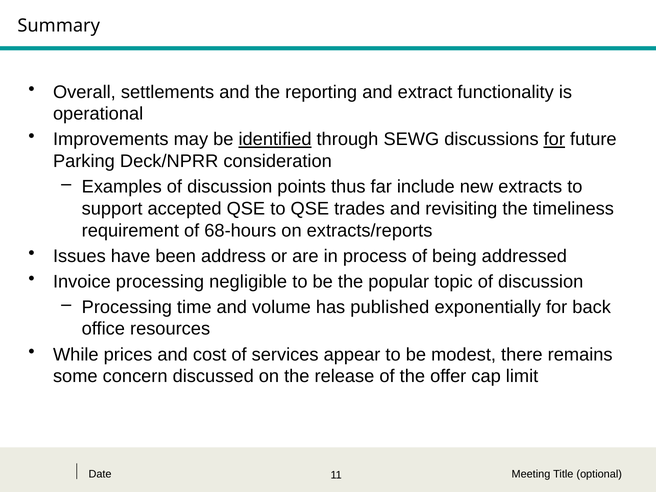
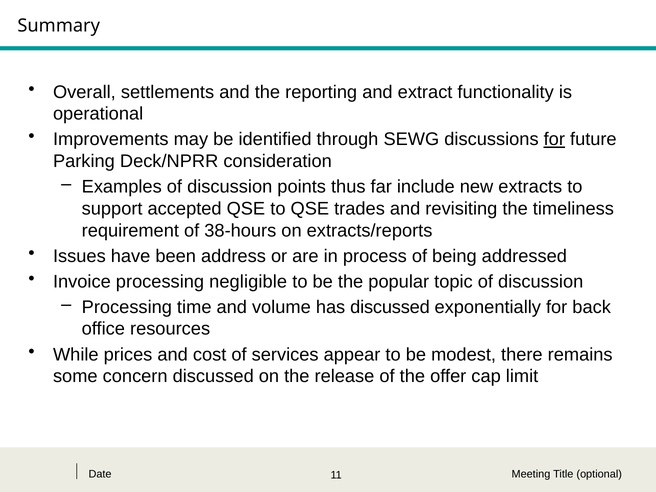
identified underline: present -> none
68-hours: 68-hours -> 38-hours
has published: published -> discussed
